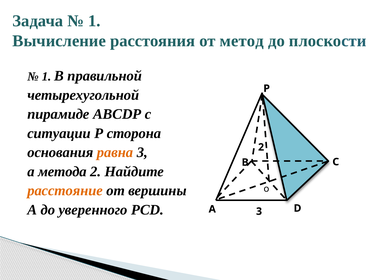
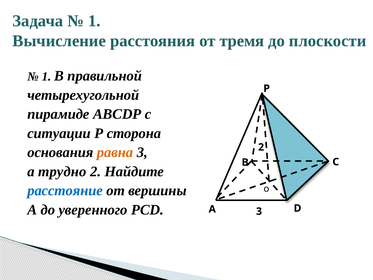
метод: метод -> тремя
метода: метода -> трудно
расстояние colour: orange -> blue
